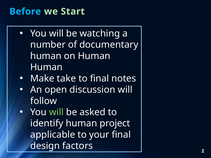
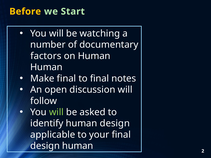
Before colour: light blue -> yellow
human at (46, 56): human -> factors
Make take: take -> final
human project: project -> design
design factors: factors -> human
